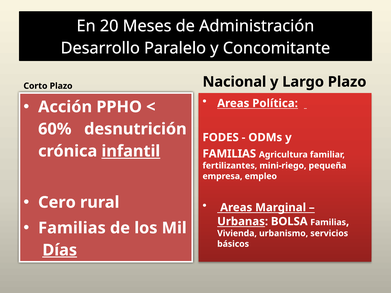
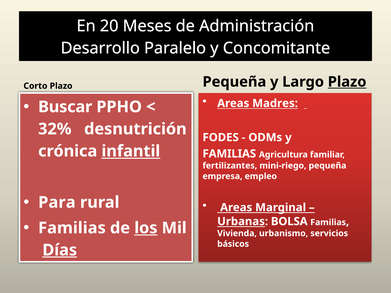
Nacional at (234, 82): Nacional -> Pequeña
Plazo at (347, 82) underline: none -> present
Política: Política -> Madres
Acción: Acción -> Buscar
60%: 60% -> 32%
Cero: Cero -> Para
los underline: none -> present
